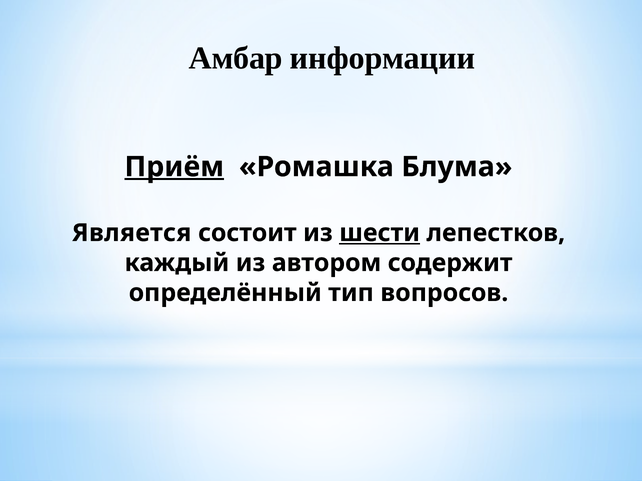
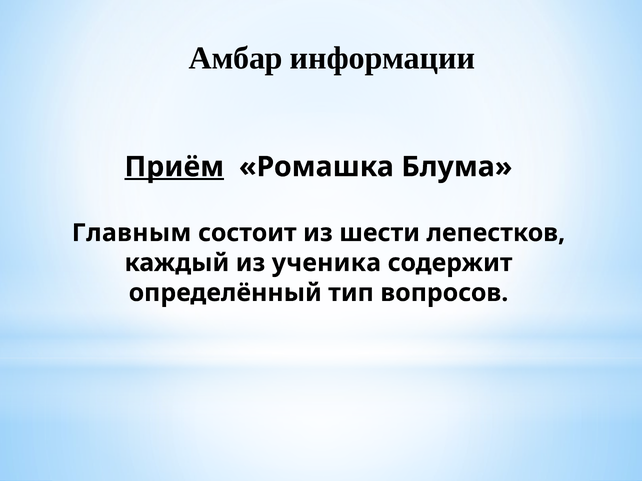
Является: Является -> Главным
шести underline: present -> none
автором: автором -> ученика
